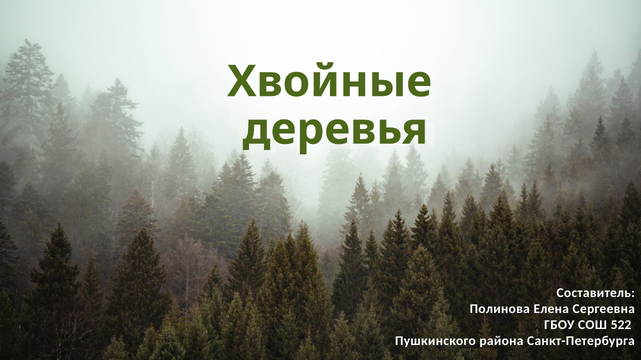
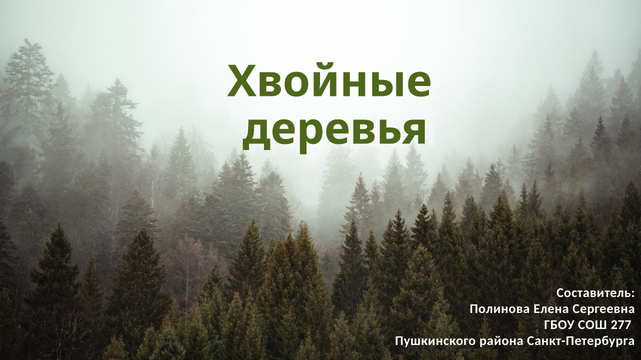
522: 522 -> 277
